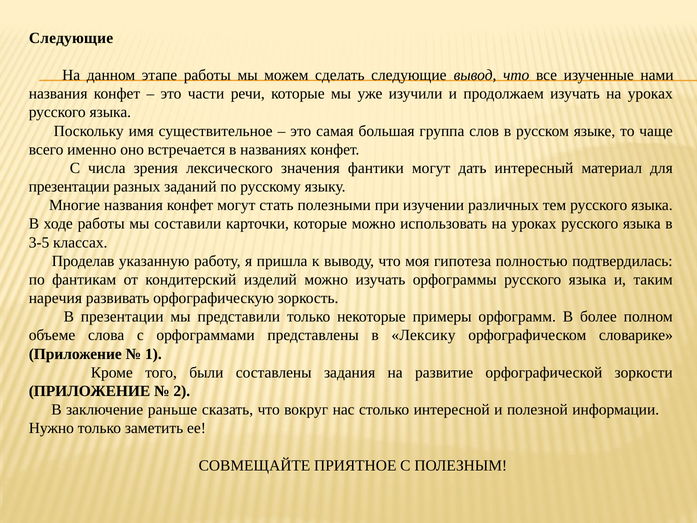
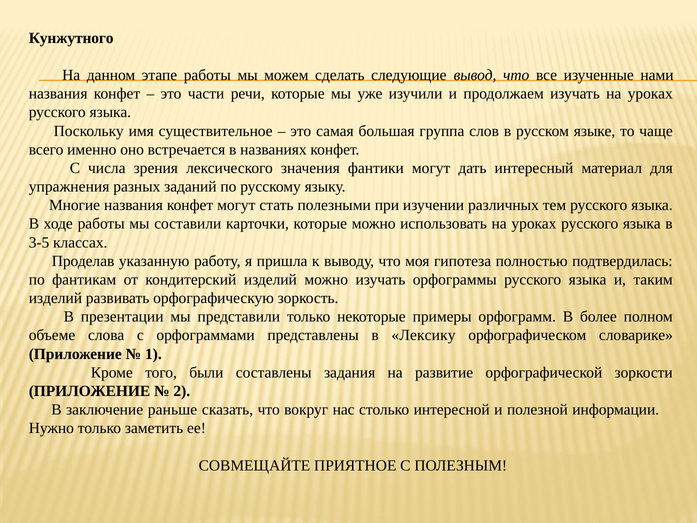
Следующие at (71, 38): Следующие -> Кунжутного
презентации at (69, 187): презентации -> упражнения
наречия at (55, 298): наречия -> изделий
